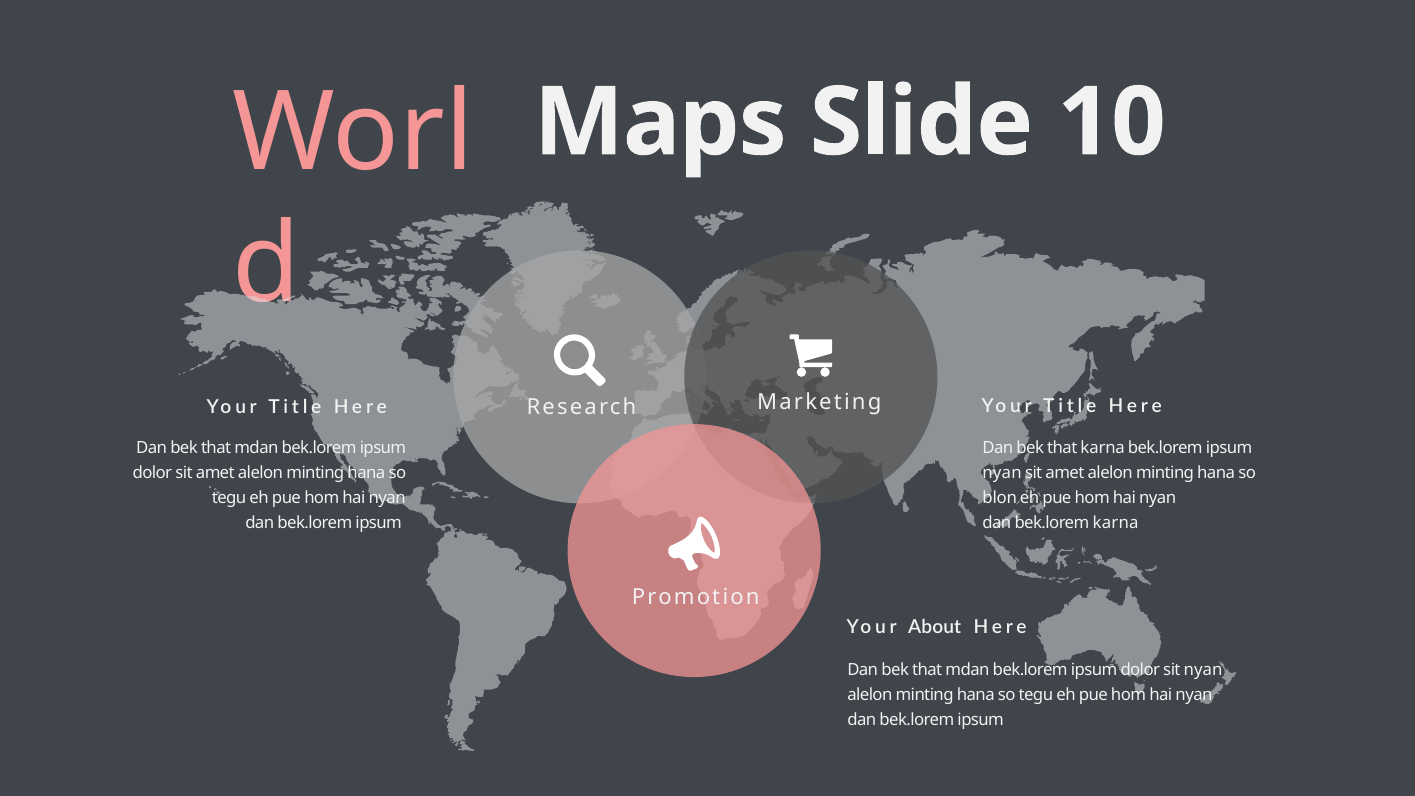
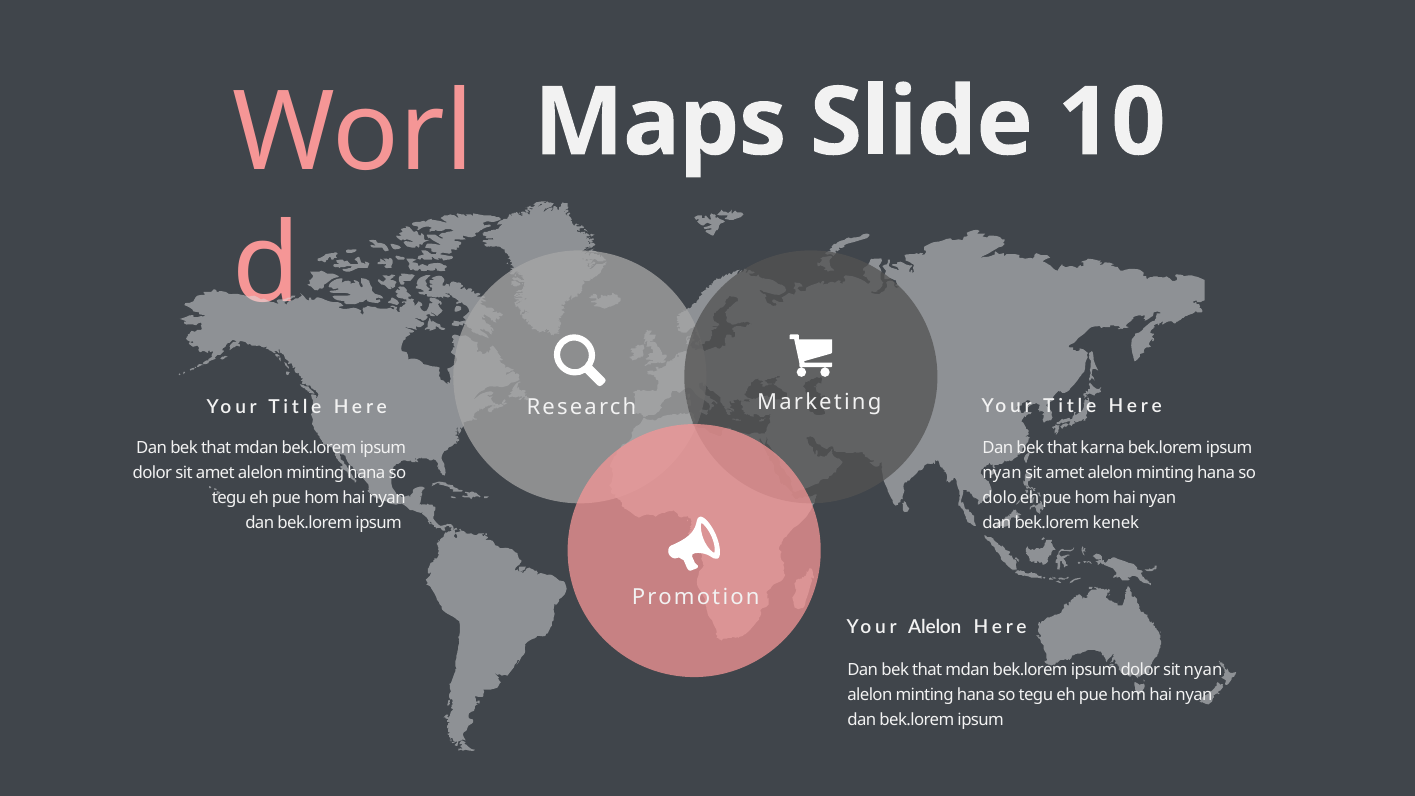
blon: blon -> dolo
bek.lorem karna: karna -> kenek
Your About: About -> Alelon
